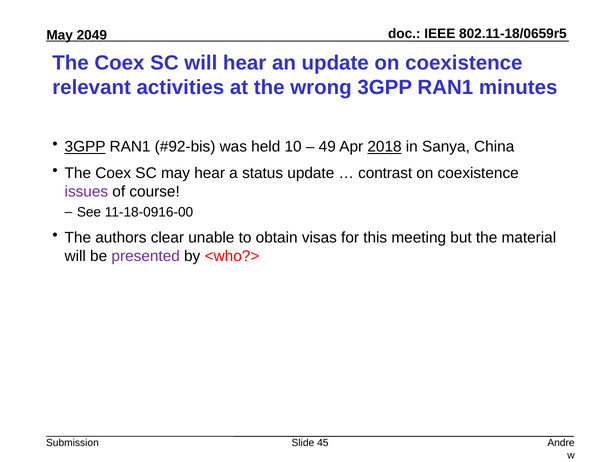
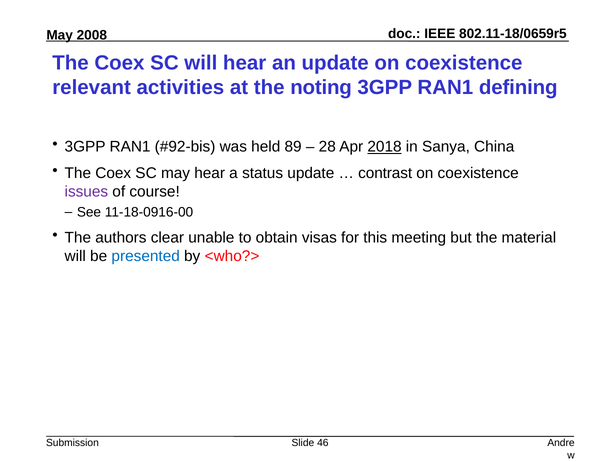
2049: 2049 -> 2008
wrong: wrong -> noting
minutes: minutes -> defining
3GPP at (85, 147) underline: present -> none
10: 10 -> 89
49: 49 -> 28
presented colour: purple -> blue
45: 45 -> 46
